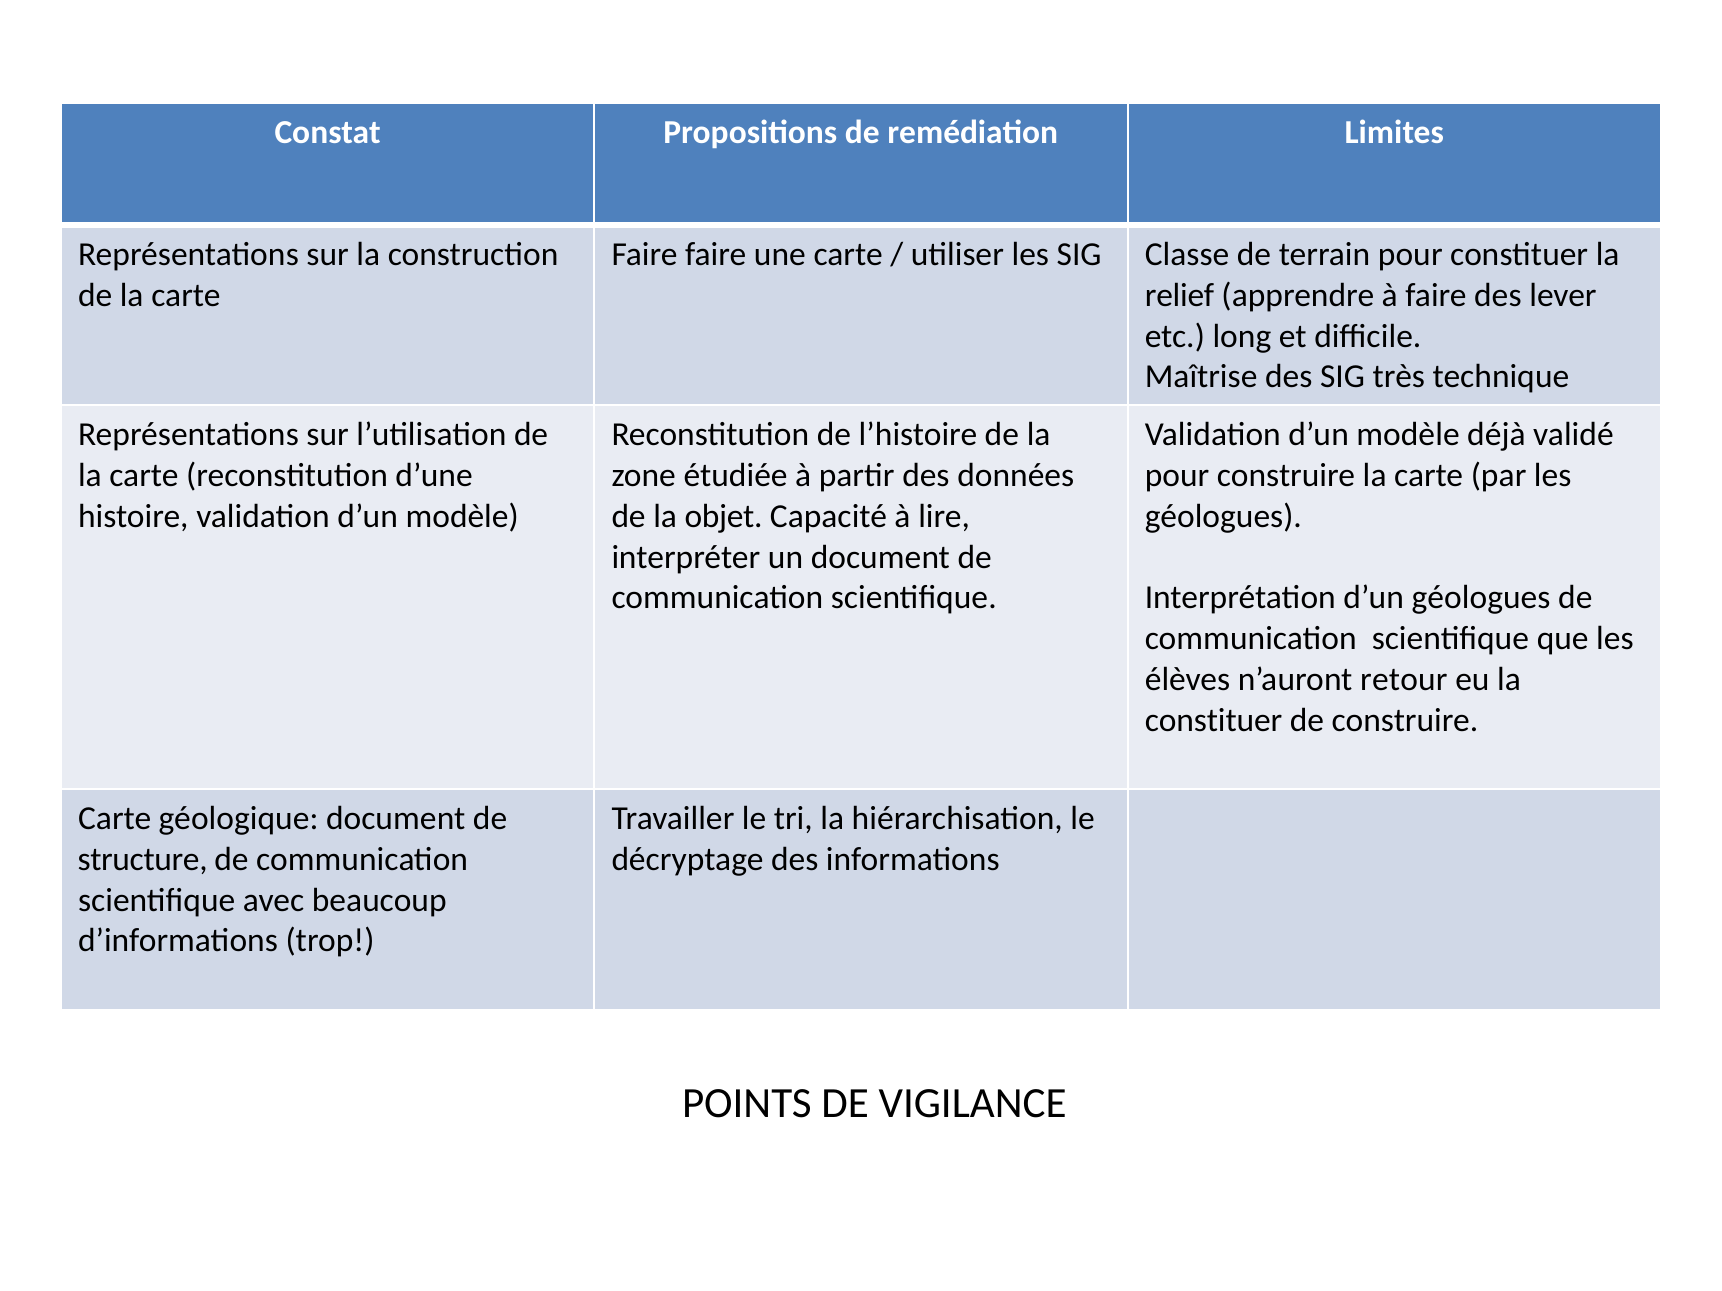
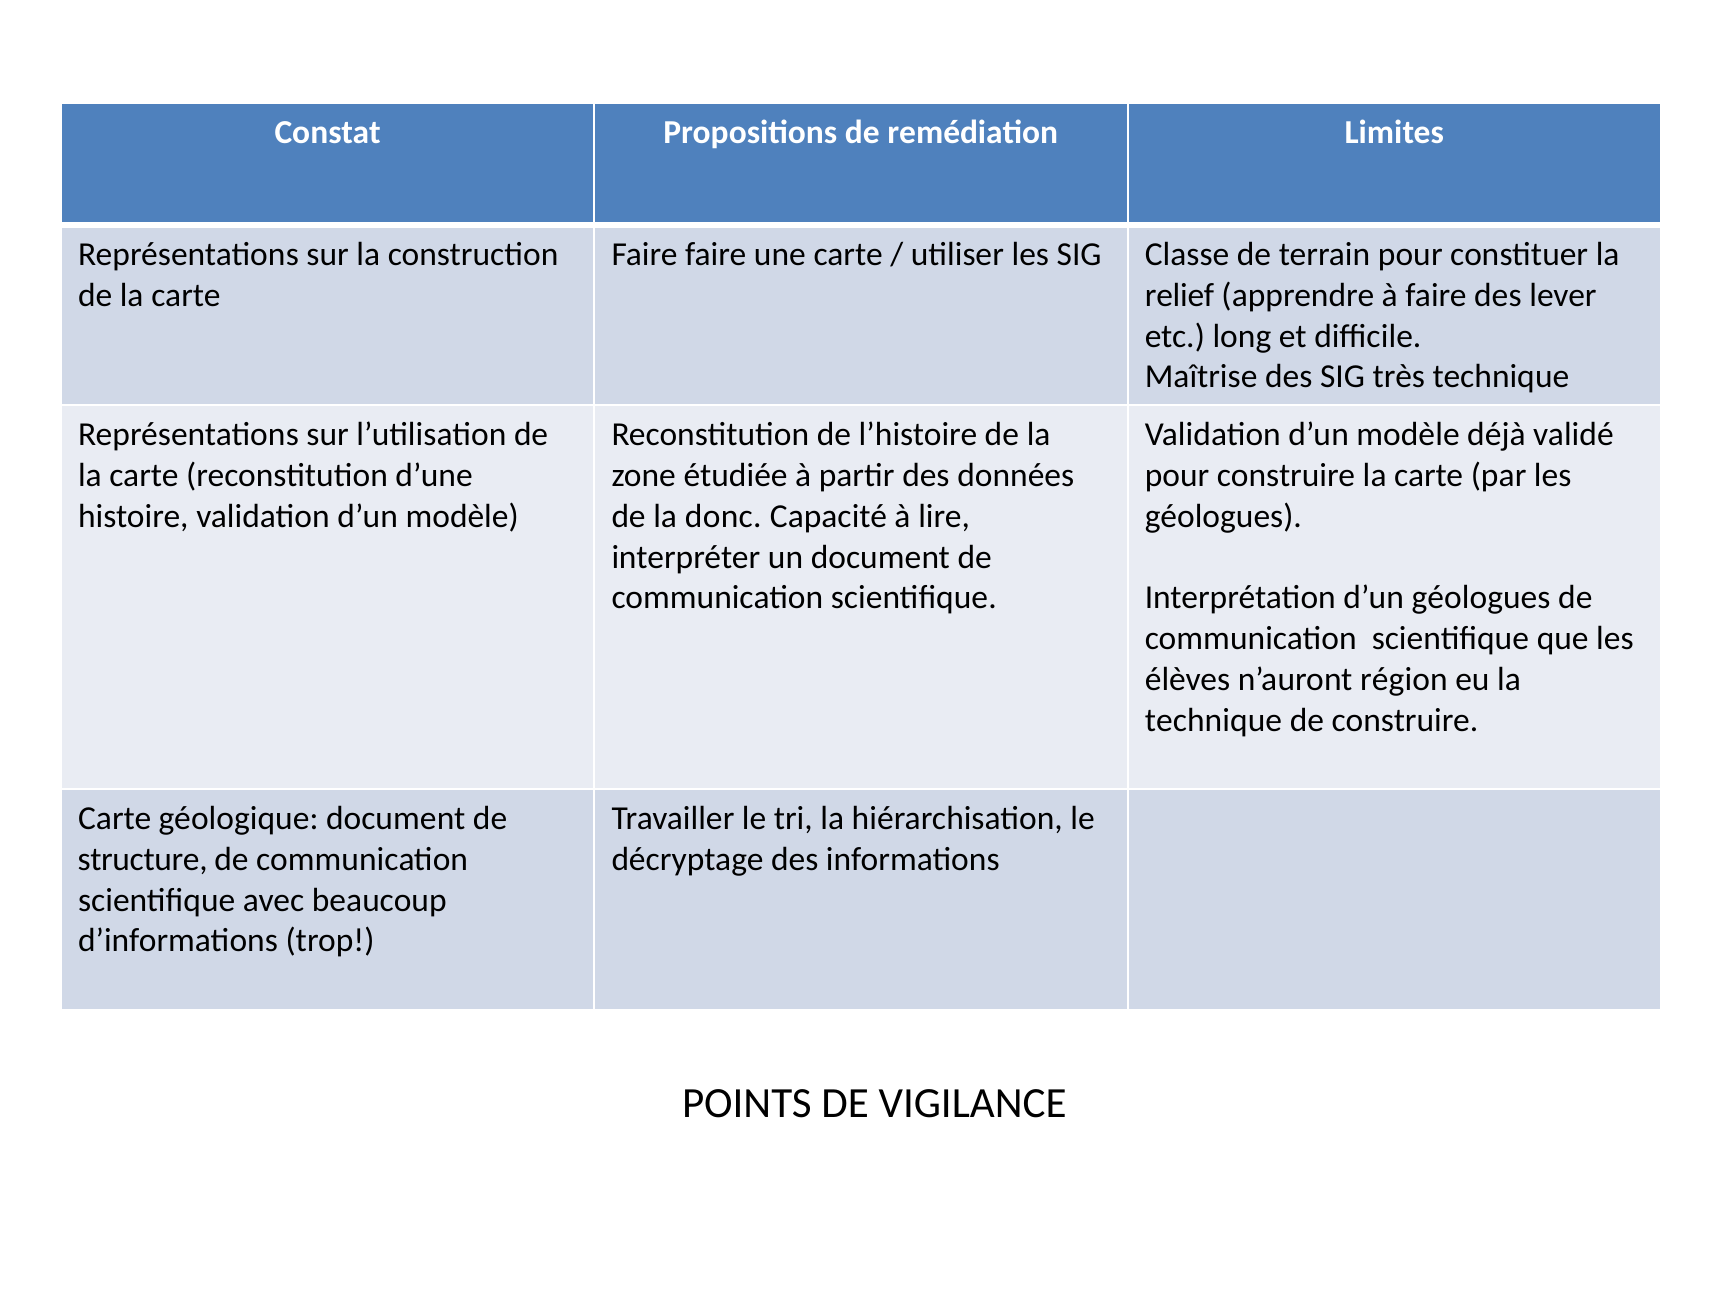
objet: objet -> donc
retour: retour -> région
constituer at (1214, 720): constituer -> technique
